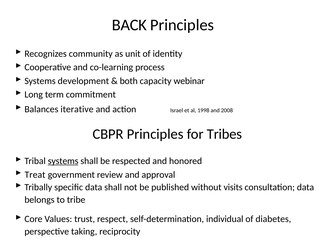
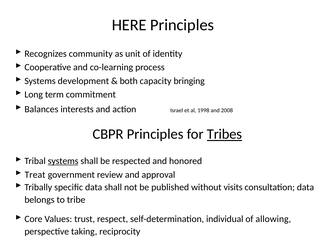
BACK: BACK -> HERE
webinar: webinar -> bringing
iterative: iterative -> interests
Tribes underline: none -> present
diabetes: diabetes -> allowing
